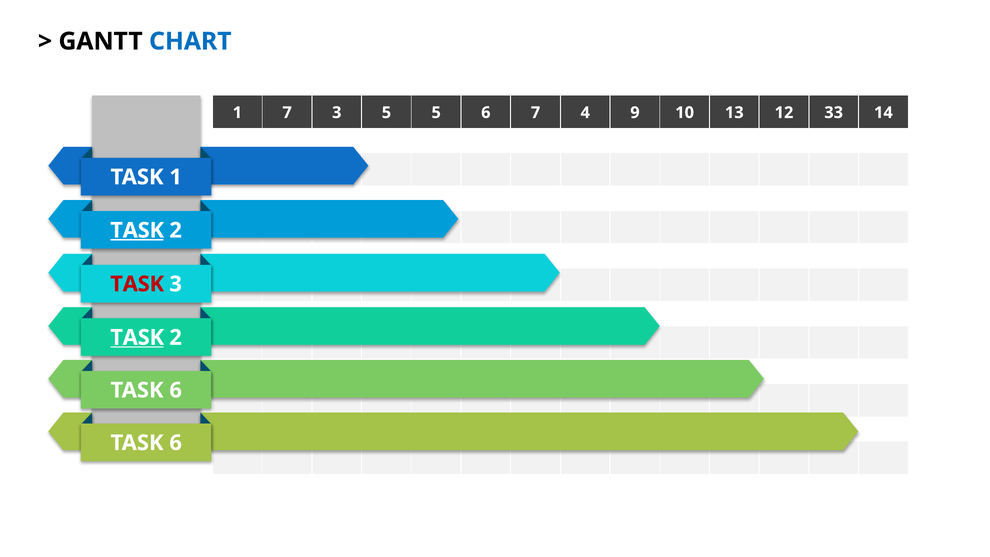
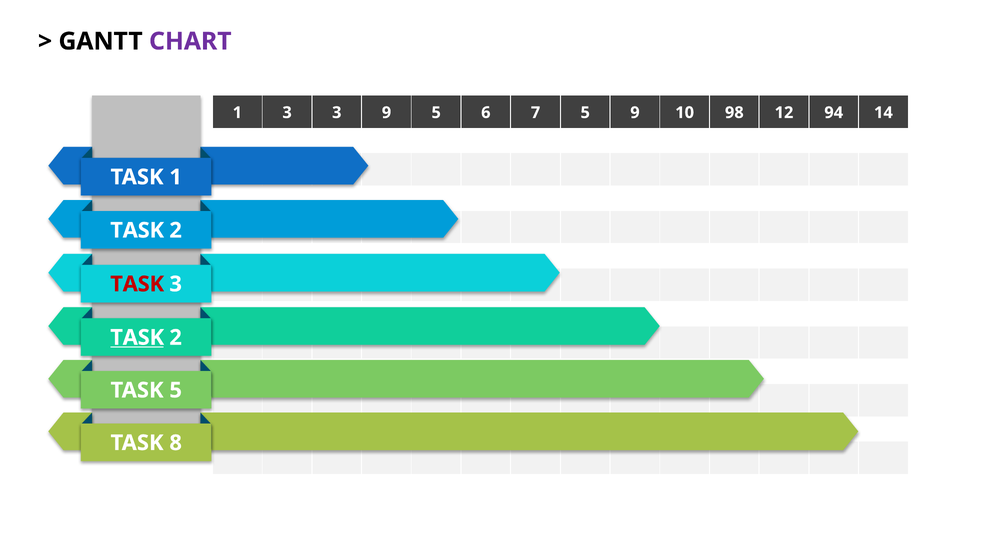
CHART colour: blue -> purple
1 7: 7 -> 3
3 5: 5 -> 9
7 4: 4 -> 5
13: 13 -> 98
33: 33 -> 94
TASK at (137, 230) underline: present -> none
6 at (176, 390): 6 -> 5
6 at (176, 443): 6 -> 8
